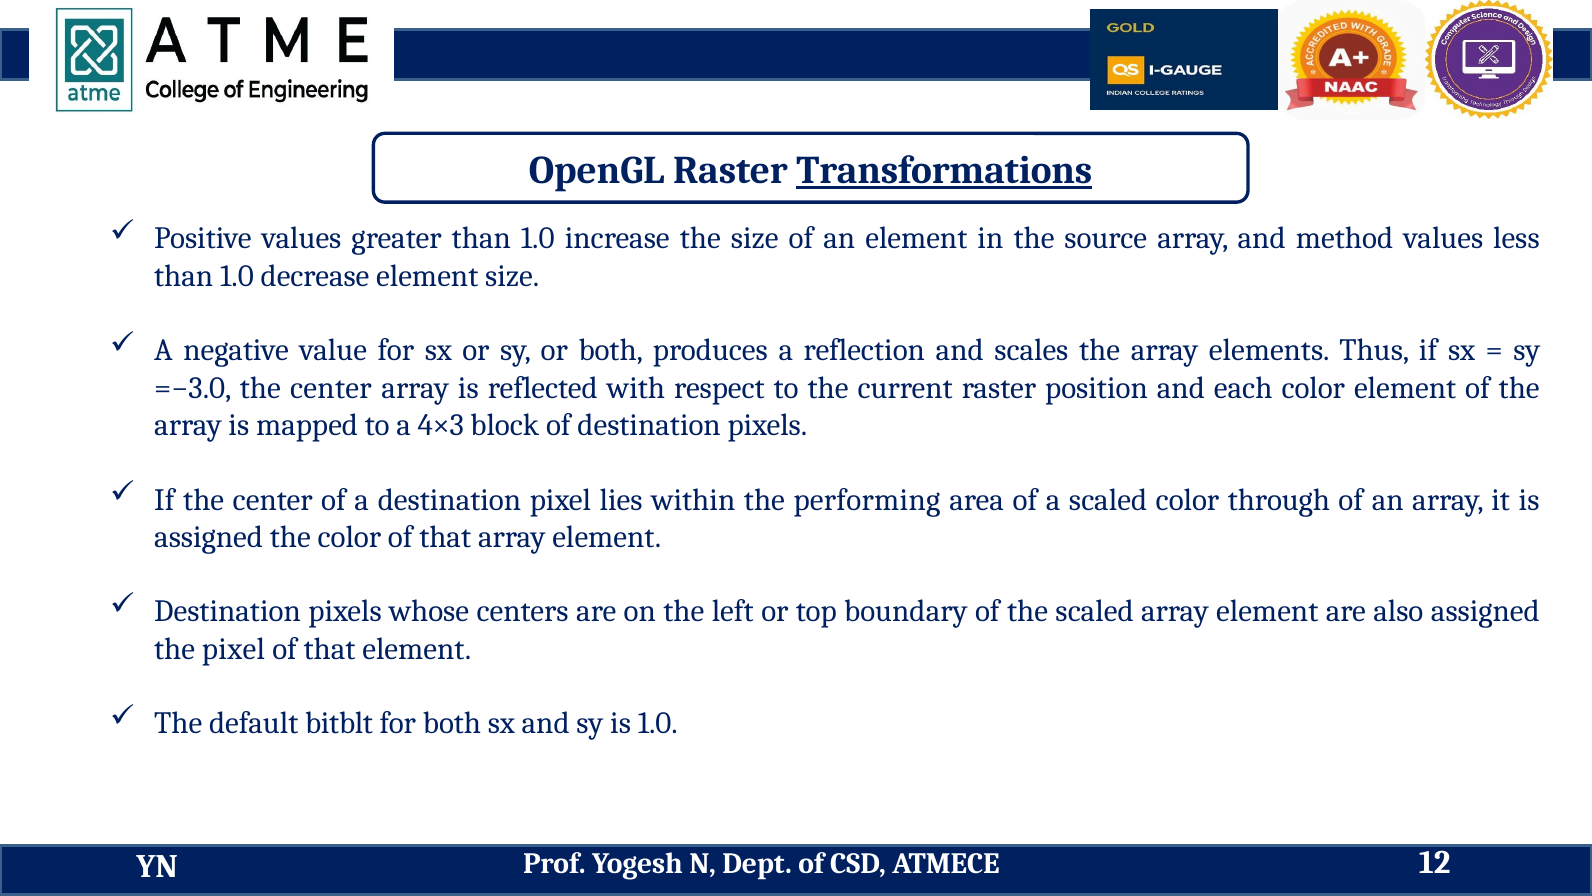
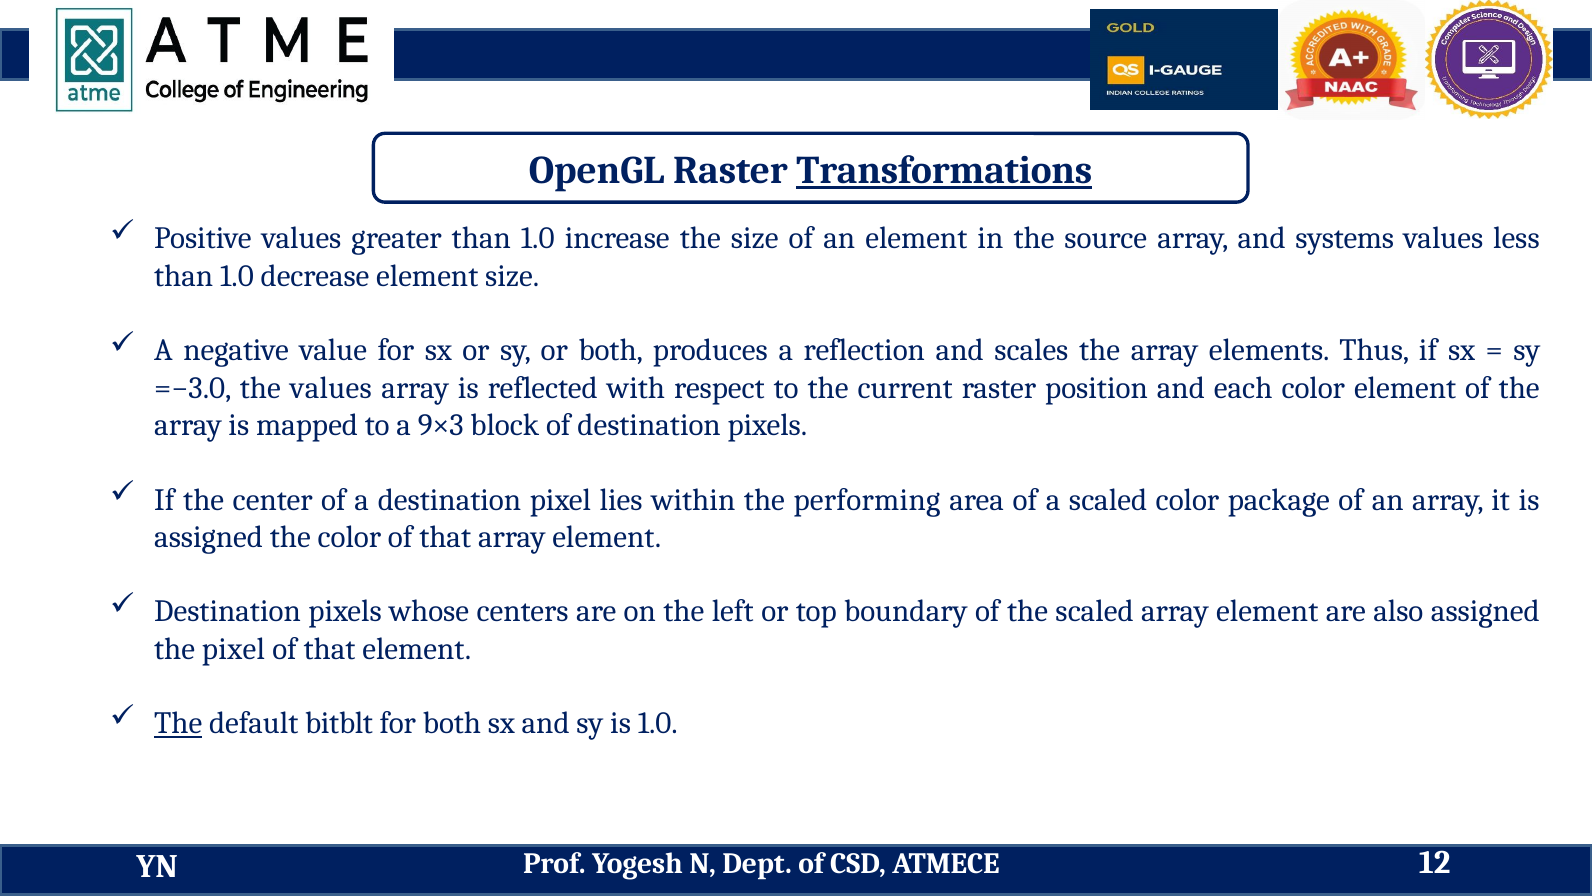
method: method -> systems
=−3.0 the center: center -> values
4×3: 4×3 -> 9×3
through: through -> package
The at (178, 723) underline: none -> present
